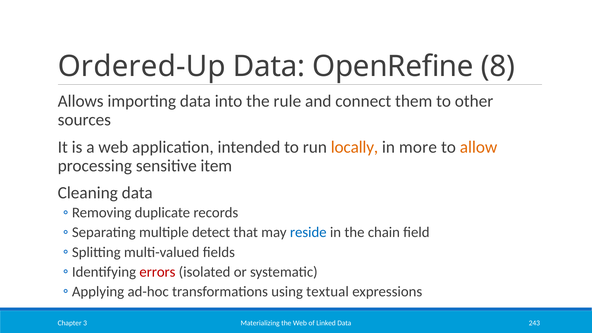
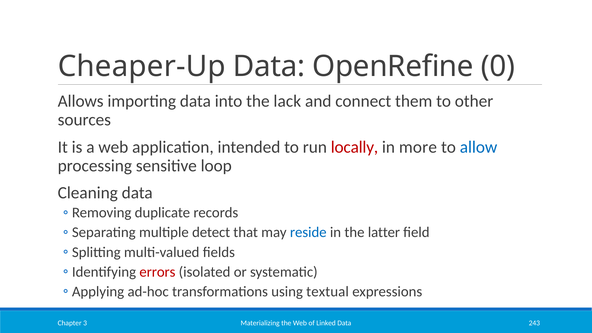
Ordered-Up: Ordered-Up -> Cheaper-Up
8: 8 -> 0
rule: rule -> lack
locally colour: orange -> red
allow colour: orange -> blue
item: item -> loop
chain: chain -> latter
